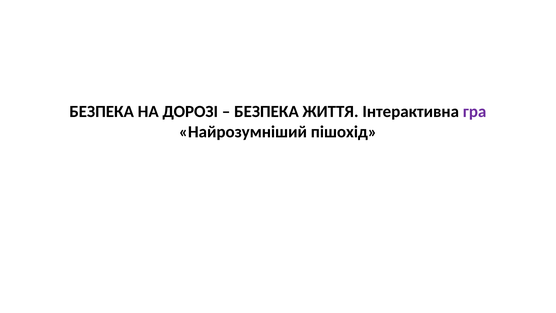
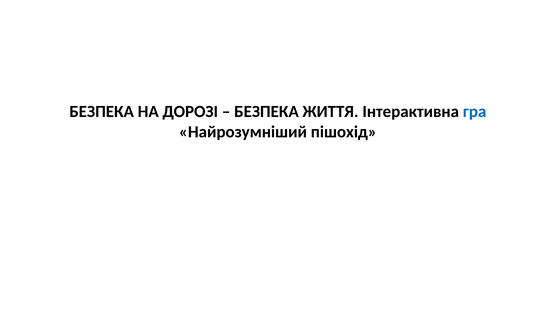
гра colour: purple -> blue
